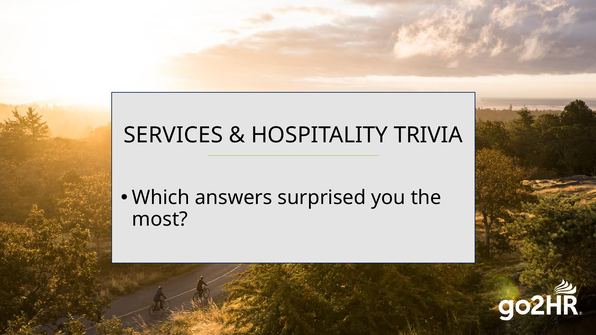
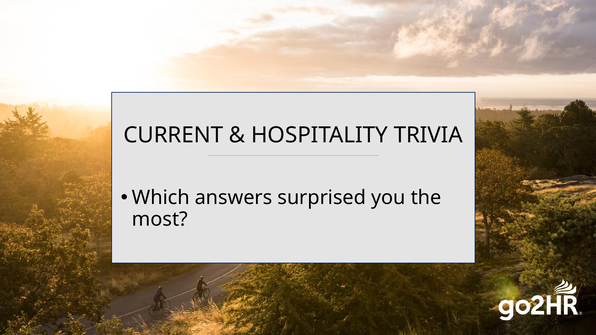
SERVICES: SERVICES -> CURRENT
